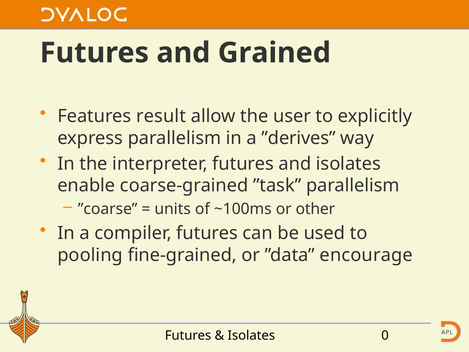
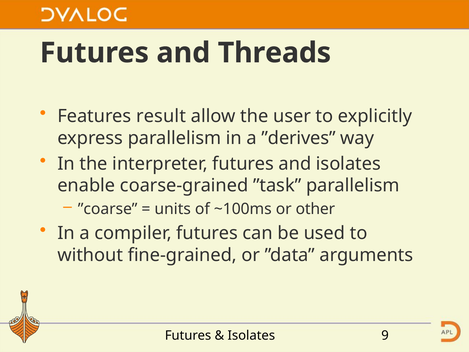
Grained: Grained -> Threads
pooling: pooling -> without
encourage: encourage -> arguments
0: 0 -> 9
